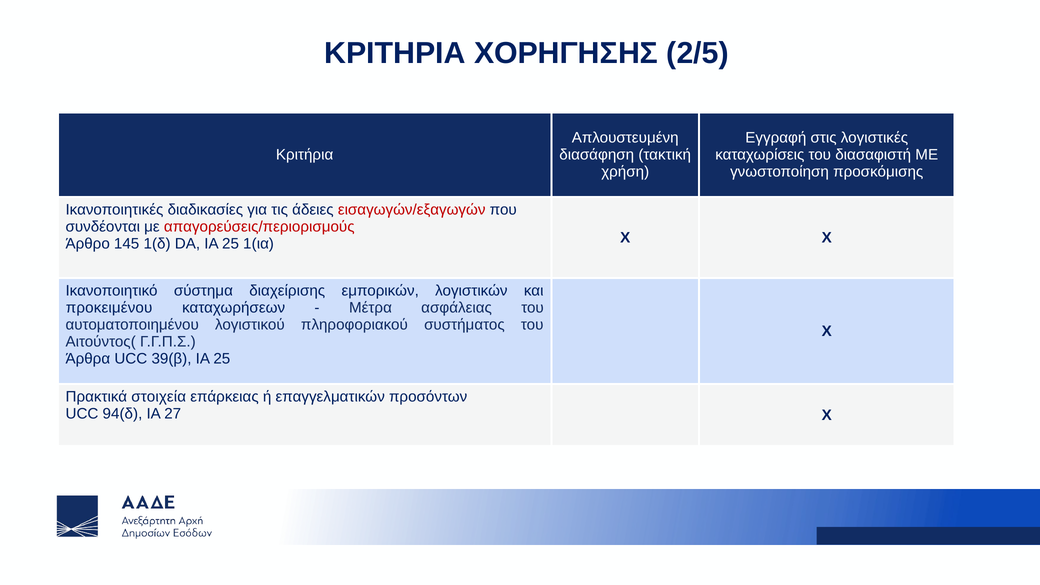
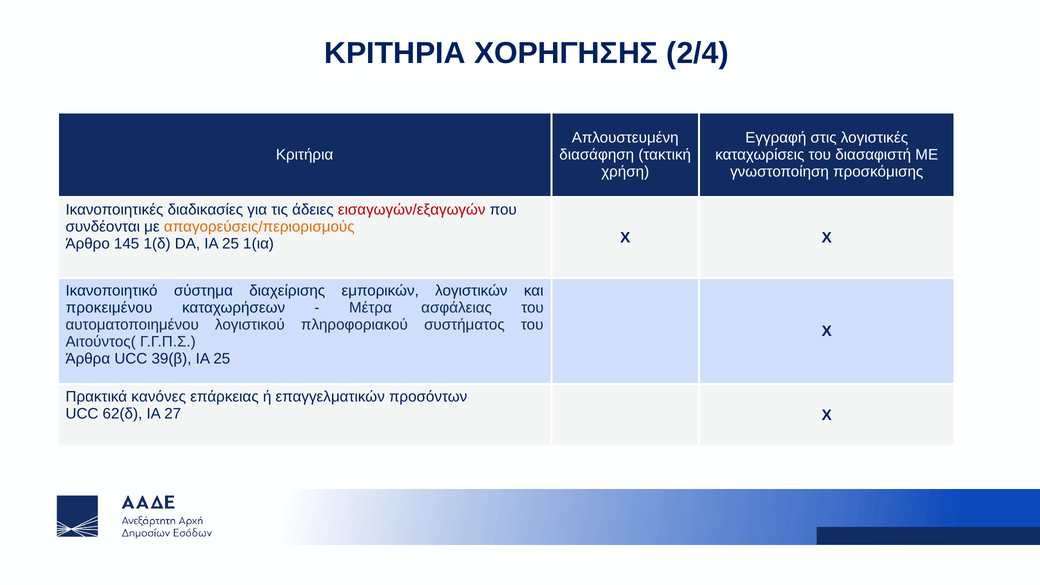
2/5: 2/5 -> 2/4
απαγορεύσεις/περιορισμούς colour: red -> orange
στοιχεία: στοιχεία -> κανόνες
94(δ: 94(δ -> 62(δ
